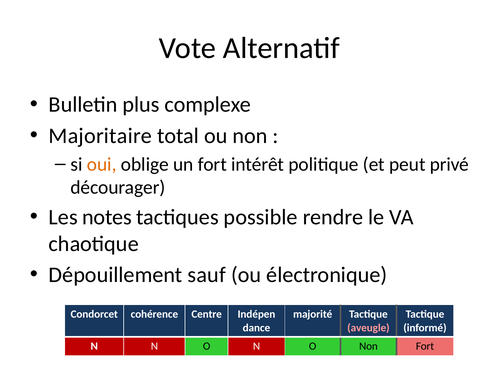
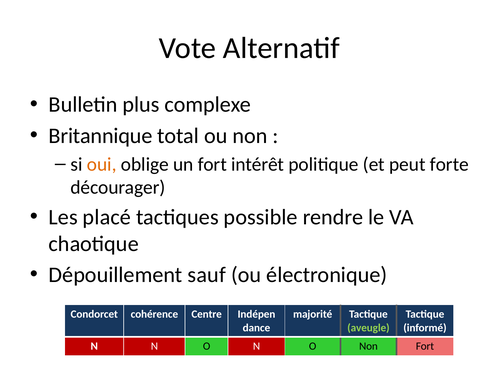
Majoritaire: Majoritaire -> Britannique
privé: privé -> forte
notes: notes -> placé
aveugle colour: pink -> light green
